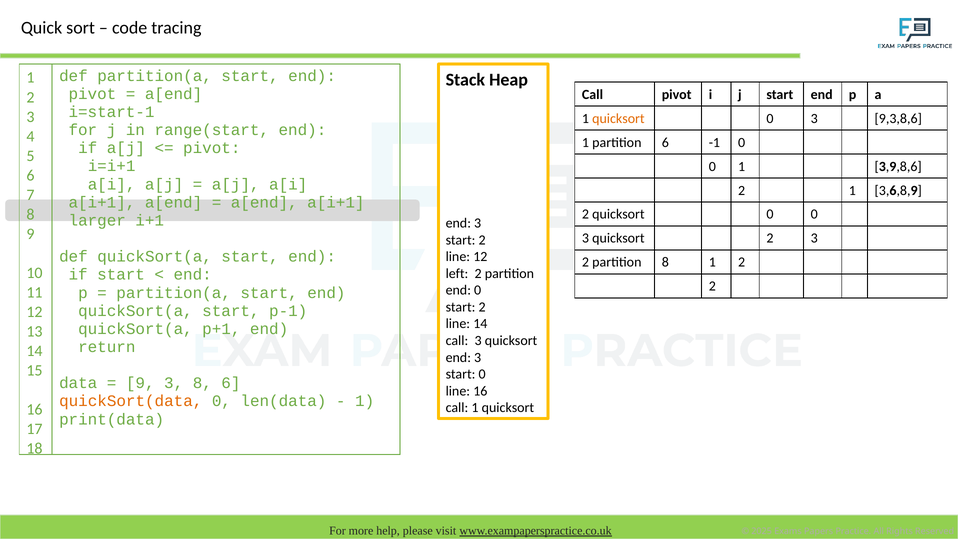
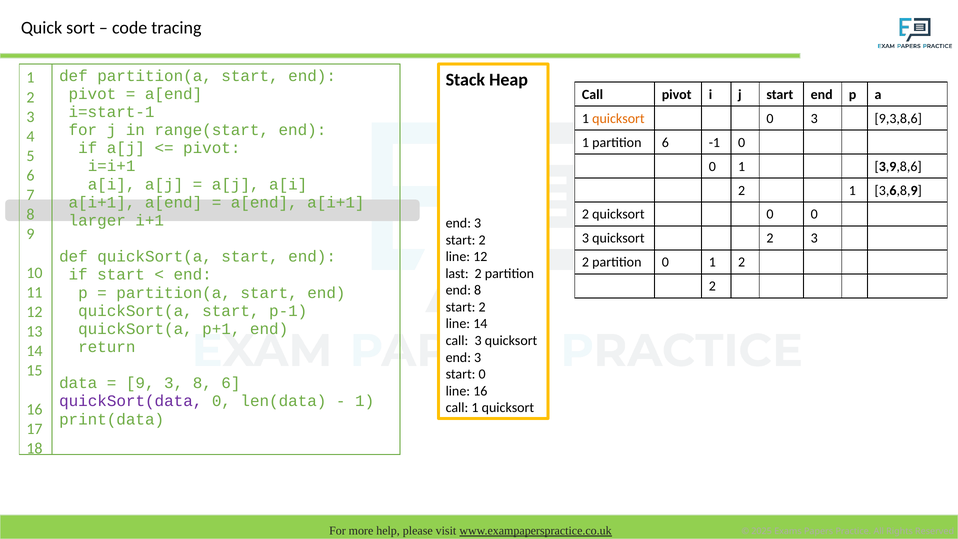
partition 8: 8 -> 0
left: left -> last
end 0: 0 -> 8
quickSort(data colour: orange -> purple
